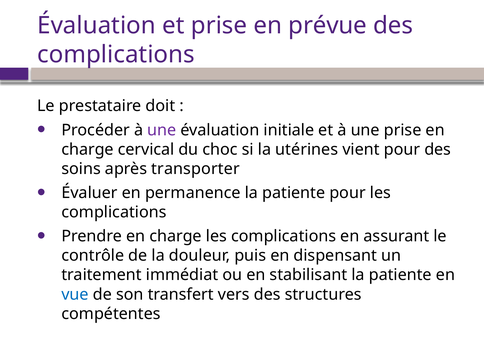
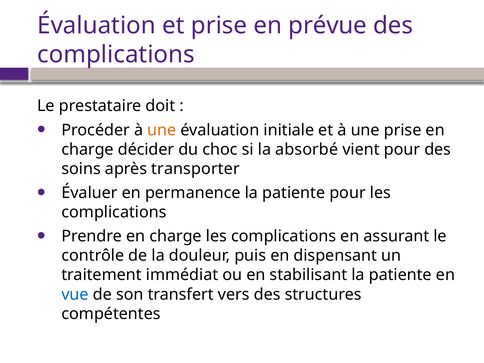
une at (162, 130) colour: purple -> orange
cervical: cervical -> décider
utérines: utérines -> absorbé
